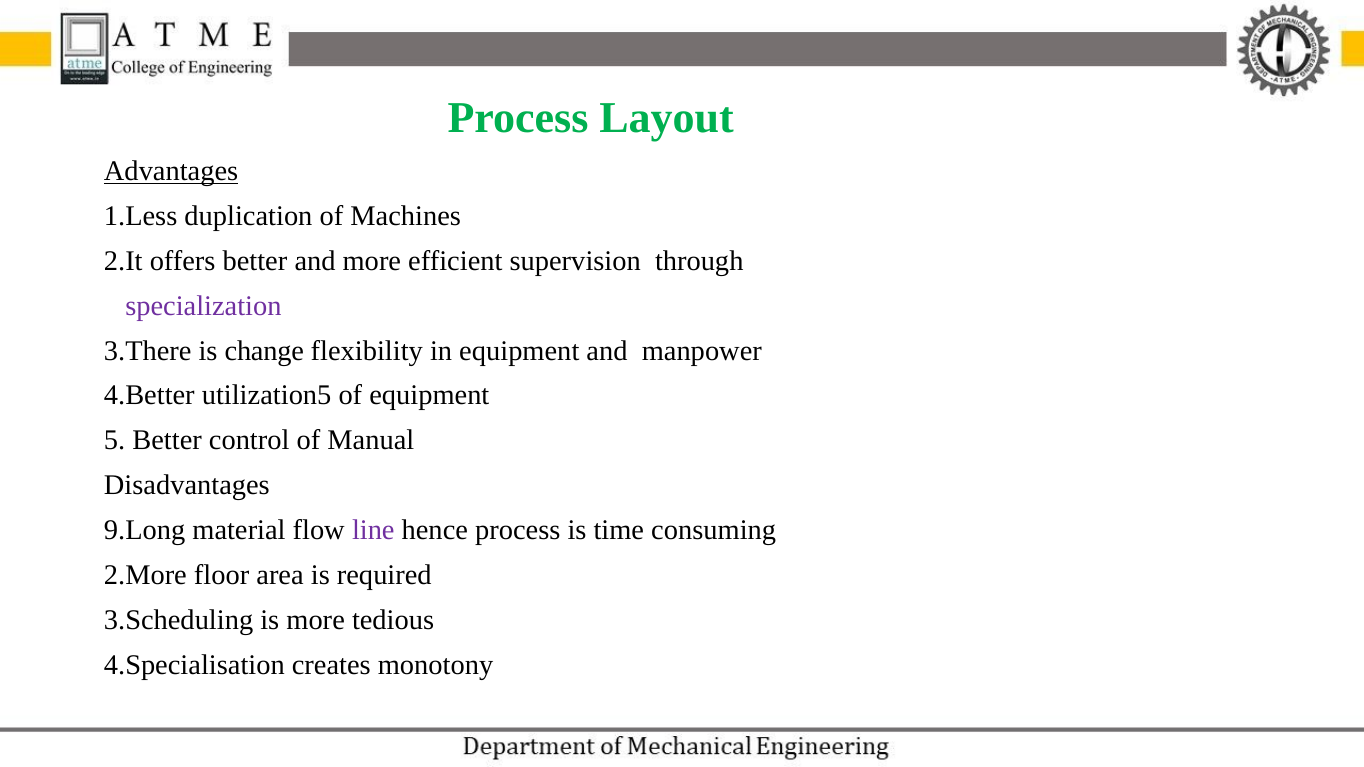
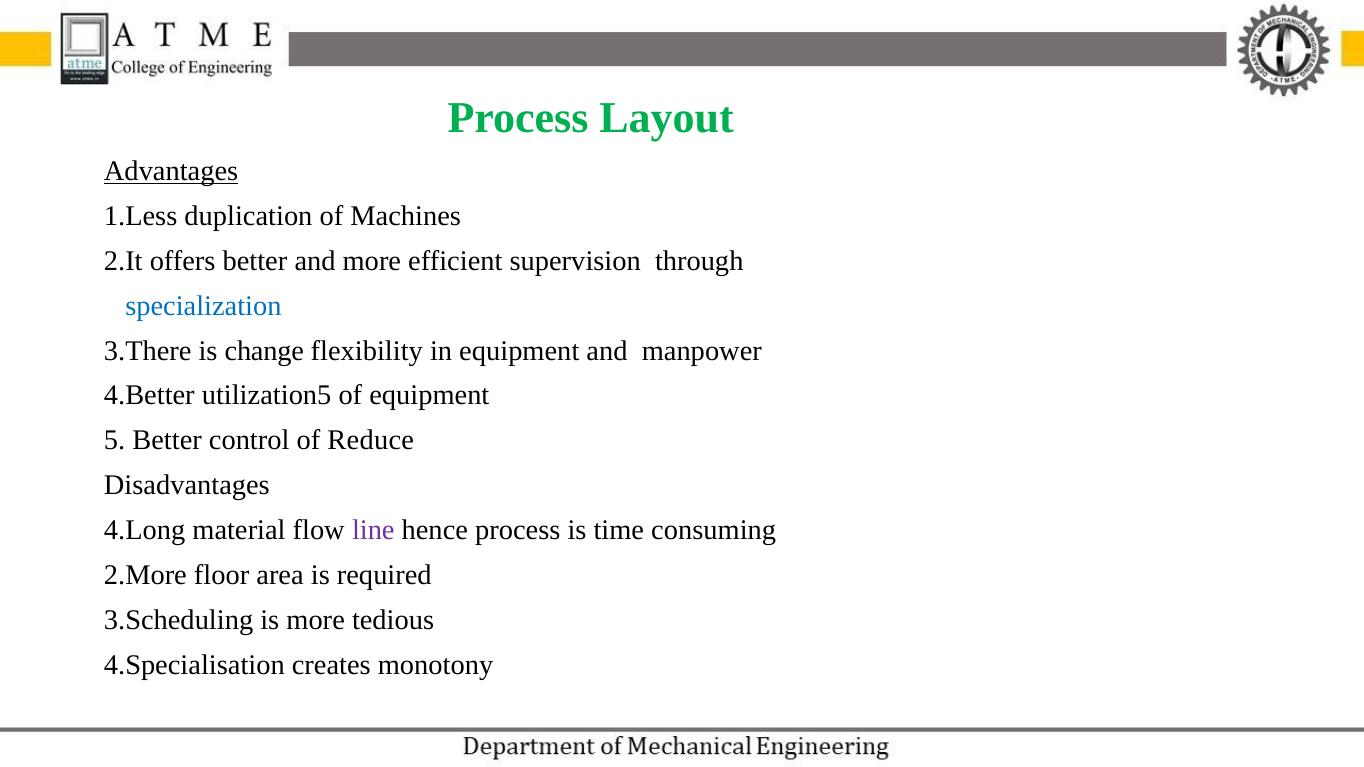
specialization colour: purple -> blue
Manual: Manual -> Reduce
9.Long: 9.Long -> 4.Long
